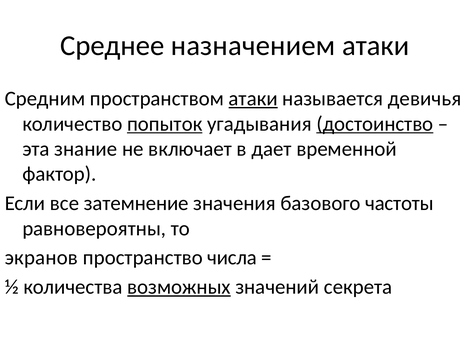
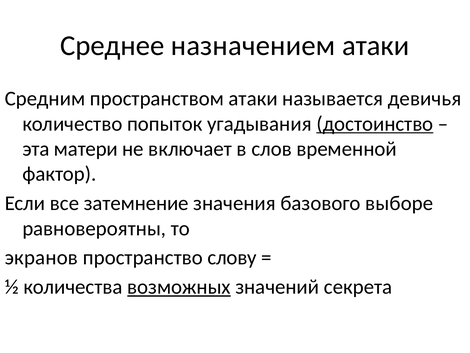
атаки at (253, 99) underline: present -> none
попыток underline: present -> none
знание: знание -> матери
дает: дает -> слов
частоты: частоты -> выборе
числа: числа -> слову
